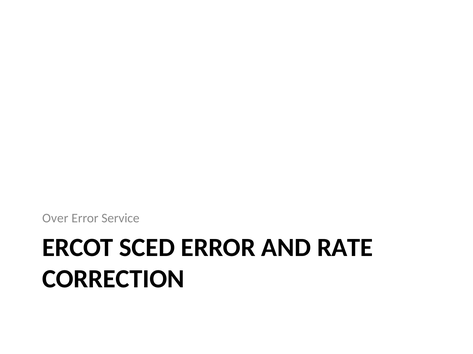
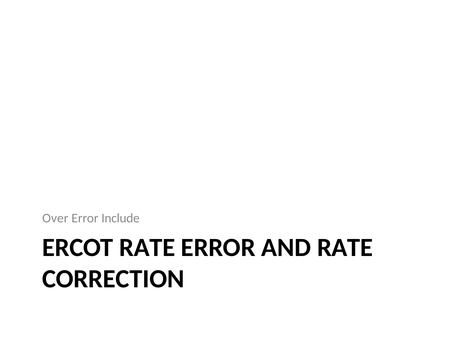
Service: Service -> Include
ERCOT SCED: SCED -> RATE
